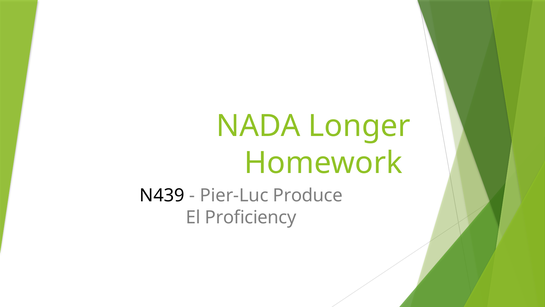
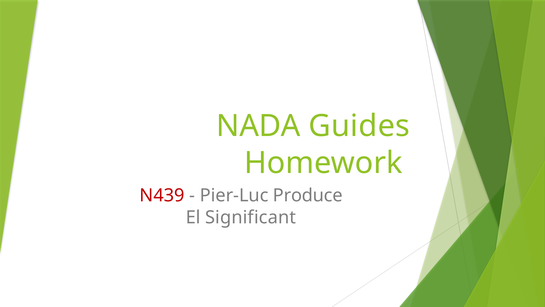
Longer: Longer -> Guides
N439 colour: black -> red
Proficiency: Proficiency -> Significant
